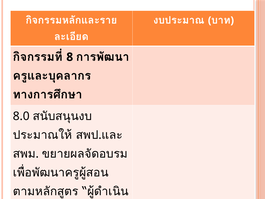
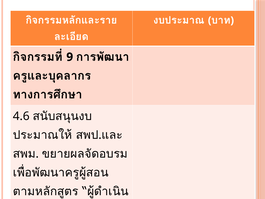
8: 8 -> 9
8.0: 8.0 -> 4.6
